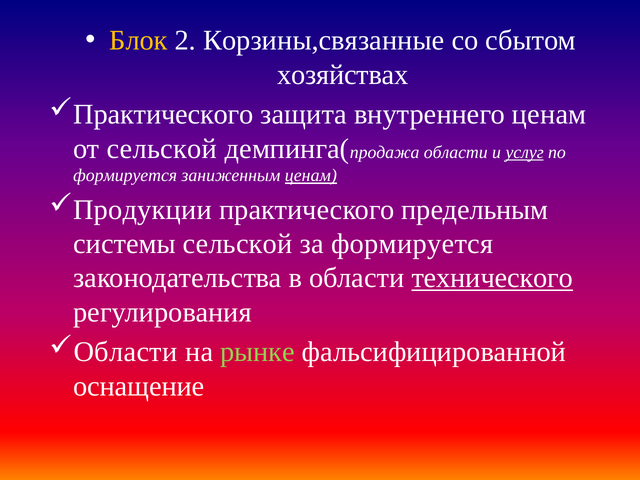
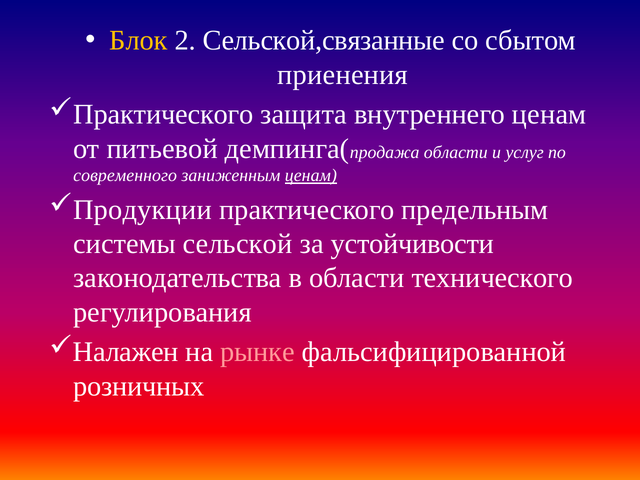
Корзины,связанные: Корзины,связанные -> Сельской,связанные
хозяйствах: хозяйствах -> приенения
от сельской: сельской -> питьевой
услуг underline: present -> none
формируется at (125, 176): формируется -> современного
за формируется: формируется -> устойчивости
технического underline: present -> none
Области at (126, 352): Области -> Налажен
рынке colour: light green -> pink
оснащение: оснащение -> розничных
